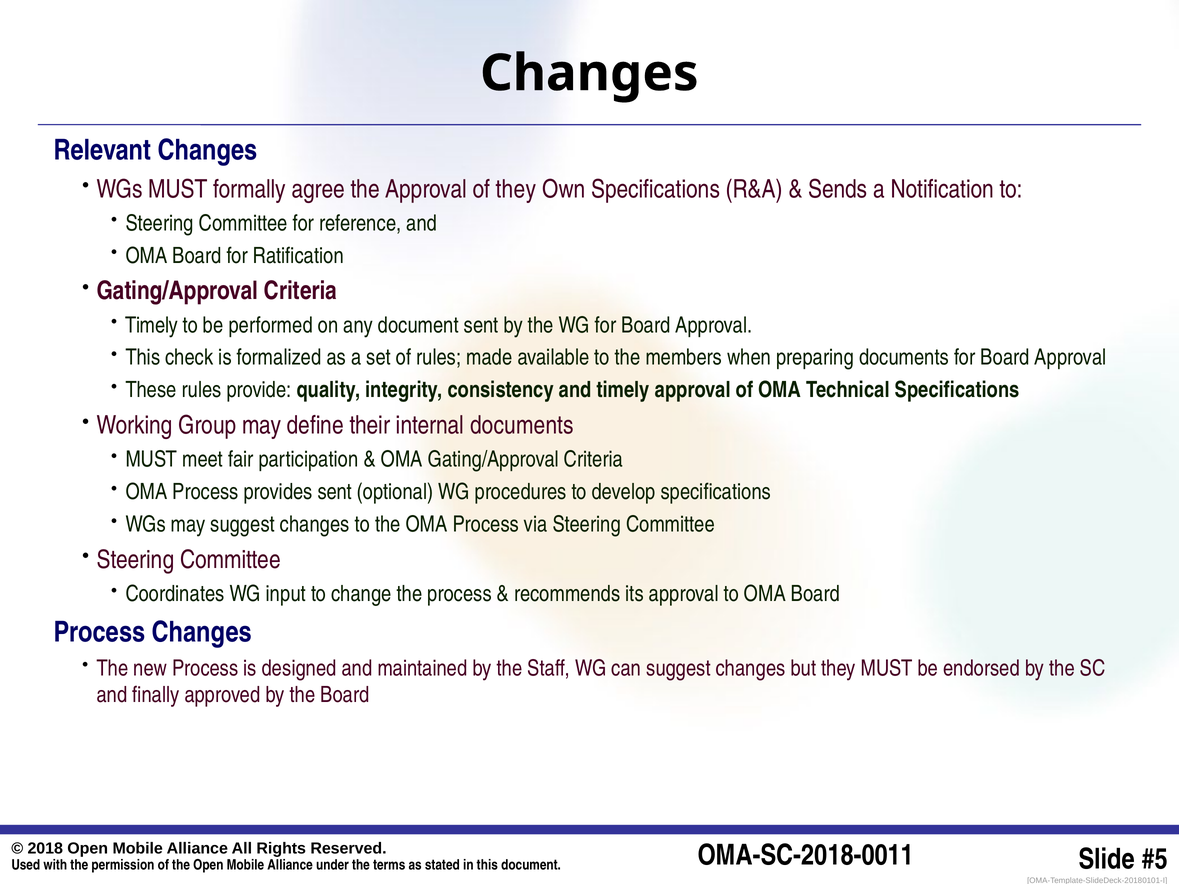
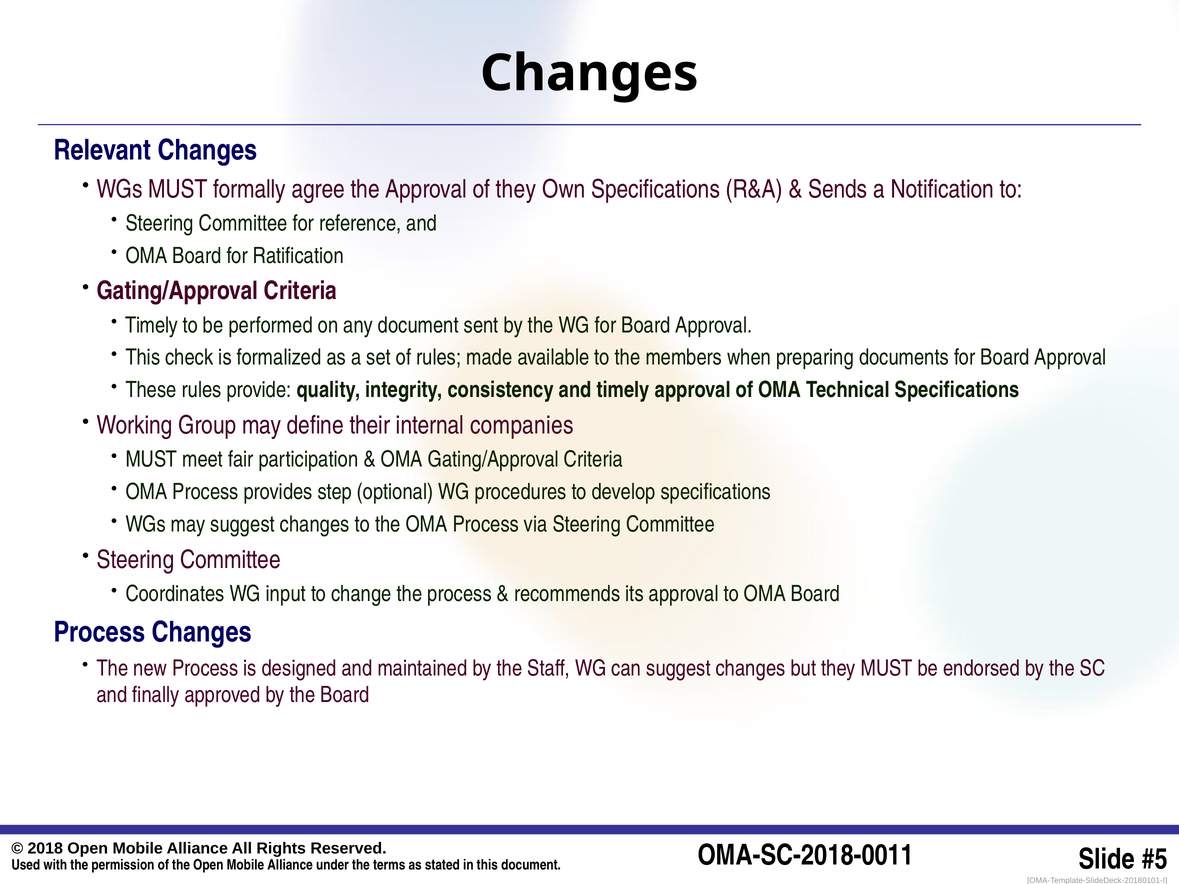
internal documents: documents -> companies
provides sent: sent -> step
